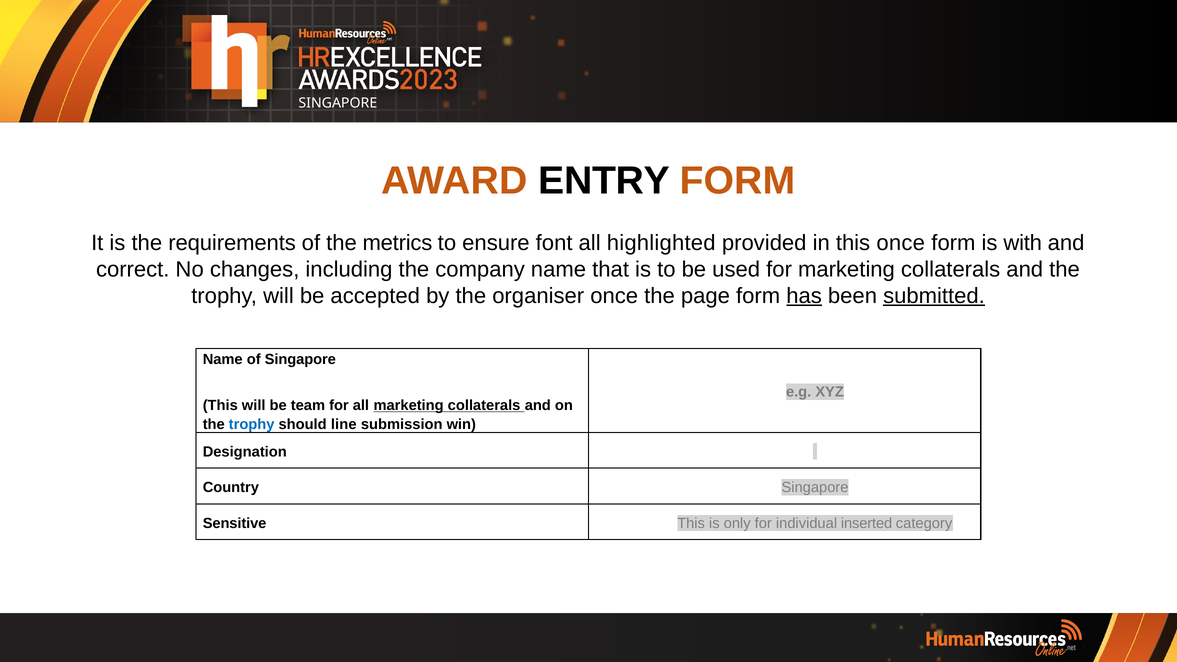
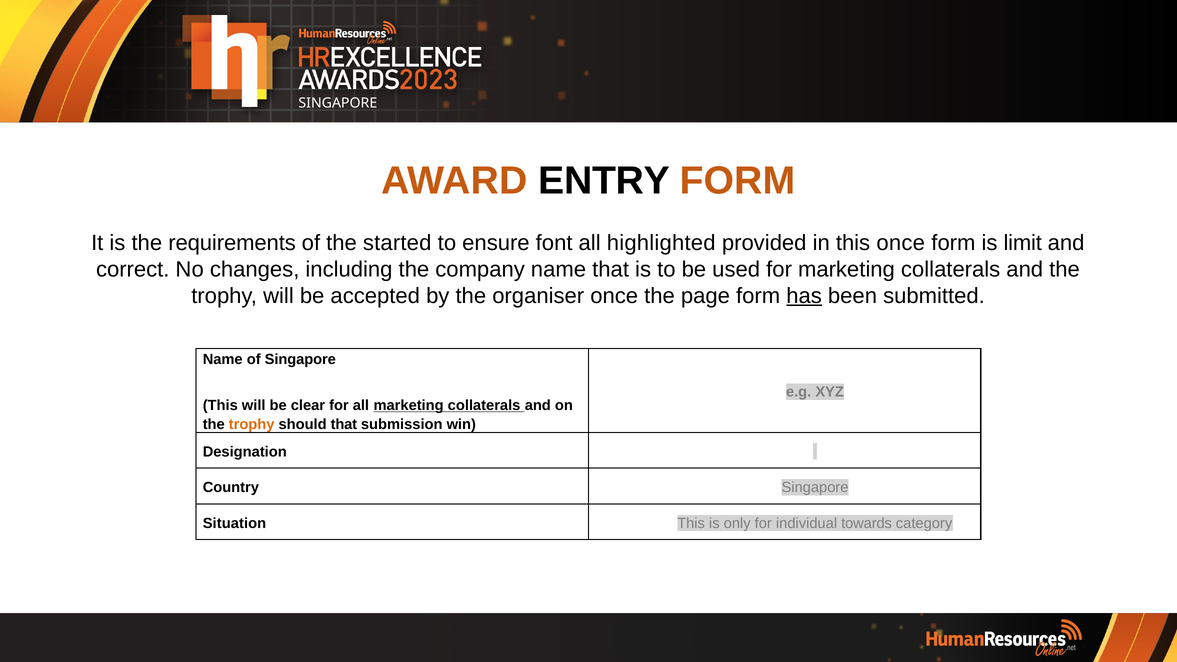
metrics: metrics -> started
with: with -> limit
submitted underline: present -> none
team: team -> clear
trophy at (252, 424) colour: blue -> orange
should line: line -> that
Sensitive: Sensitive -> Situation
inserted: inserted -> towards
